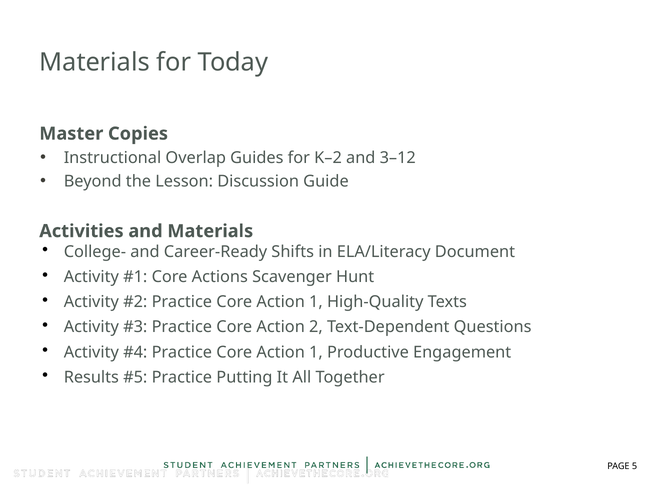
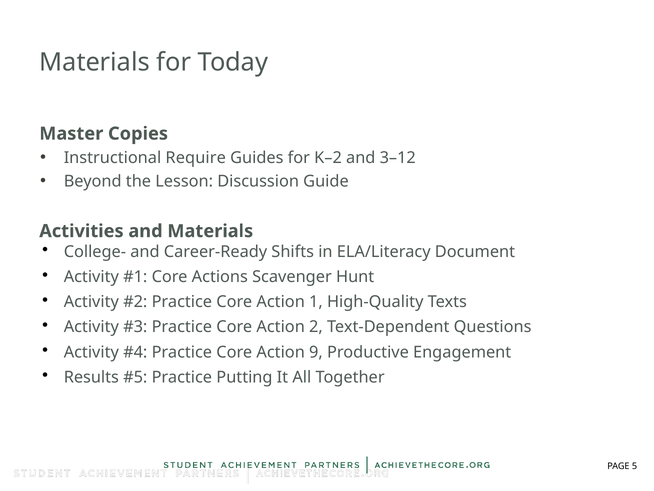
Overlap: Overlap -> Require
1 at (316, 352): 1 -> 9
